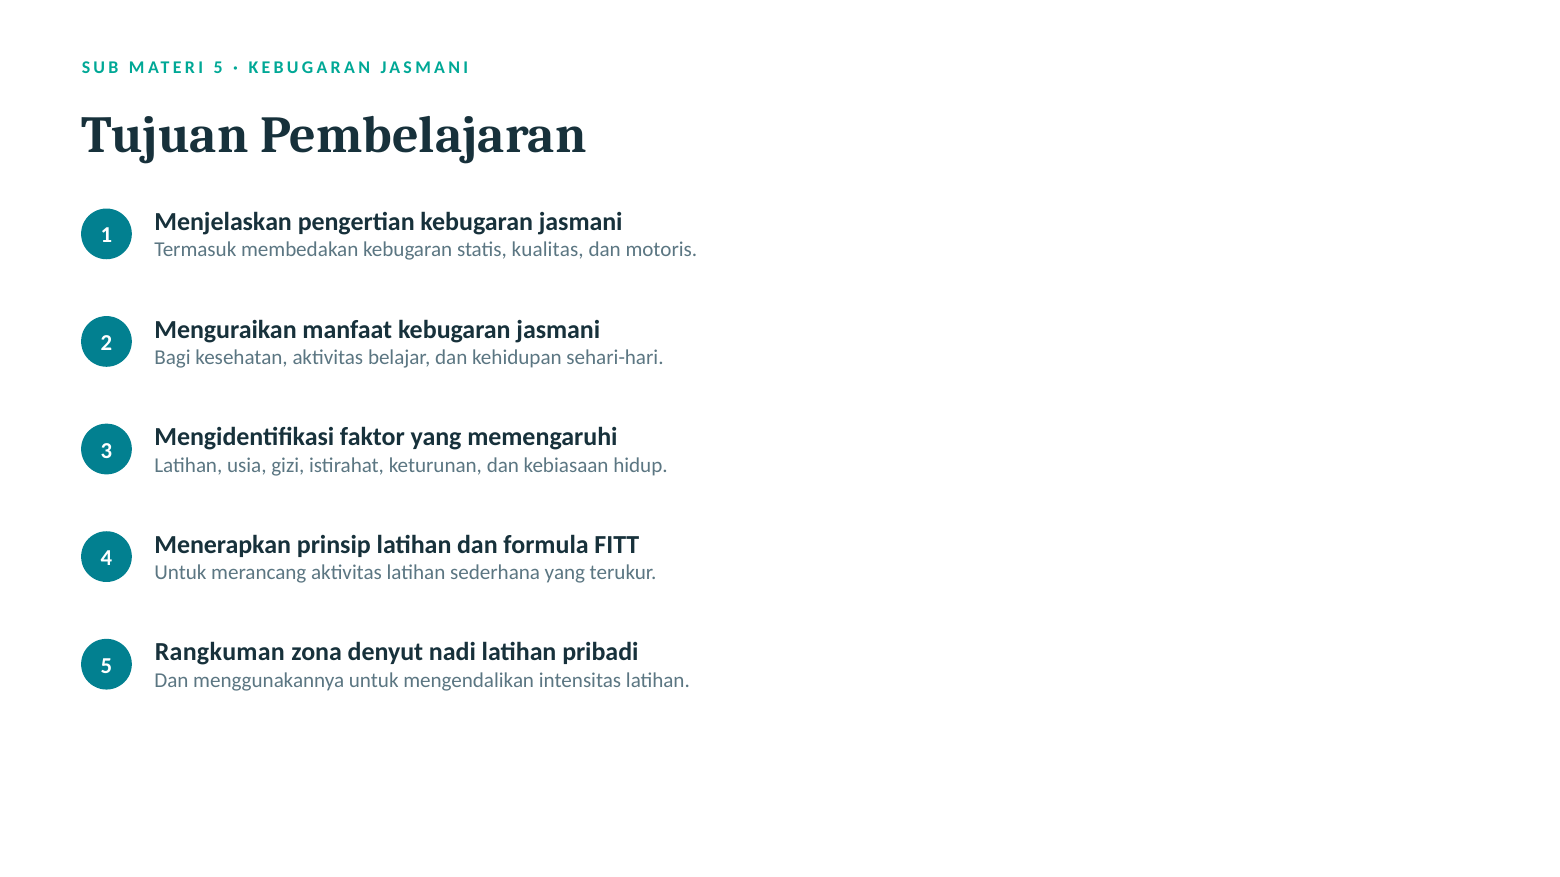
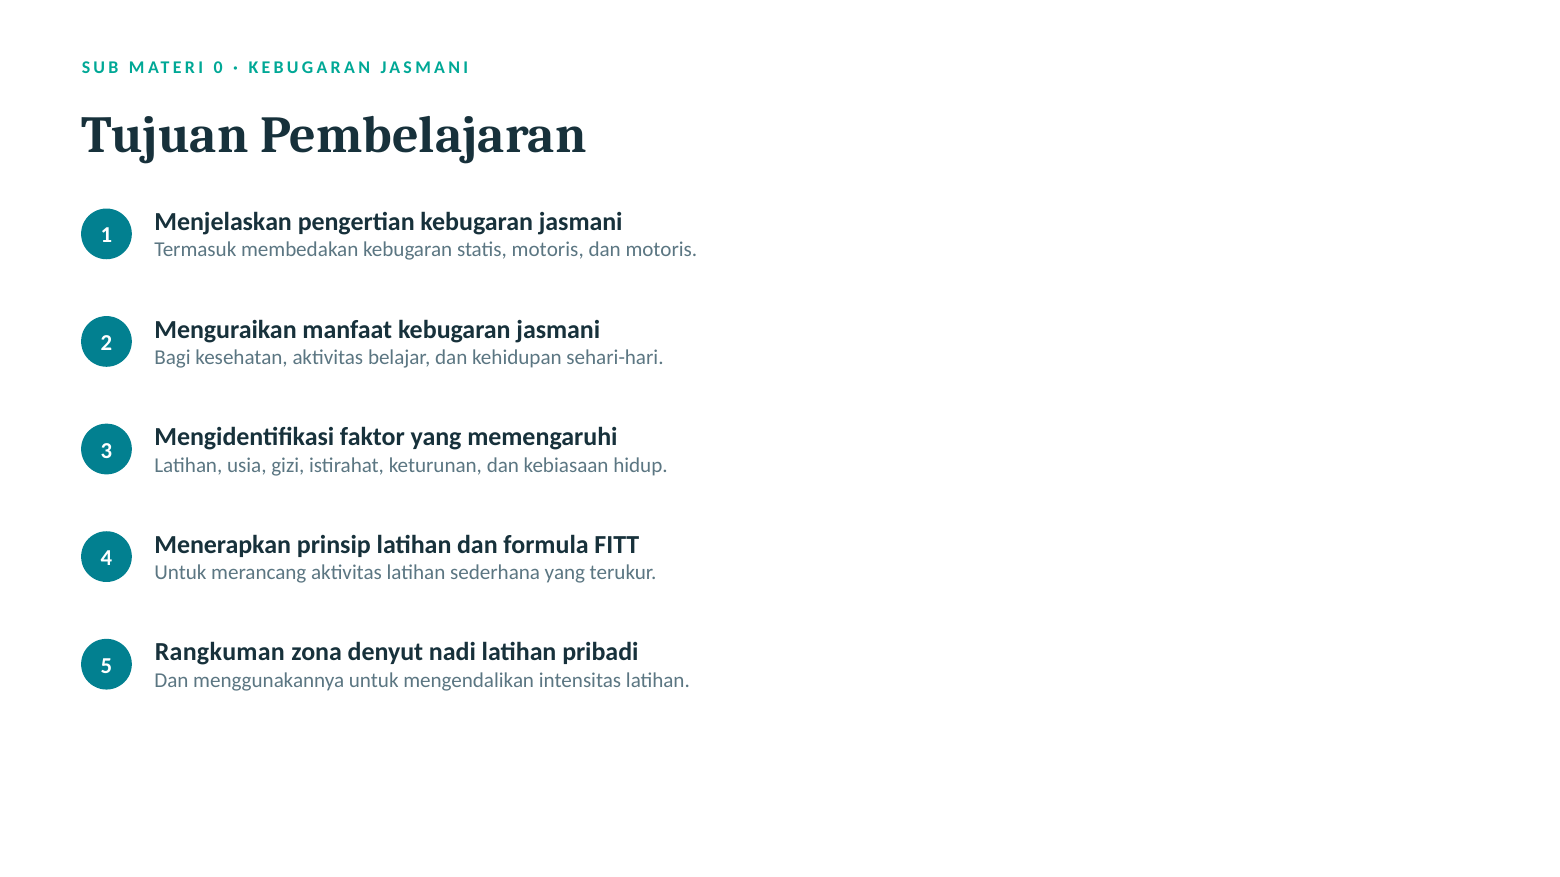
MATERI 5: 5 -> 0
statis kualitas: kualitas -> motoris
